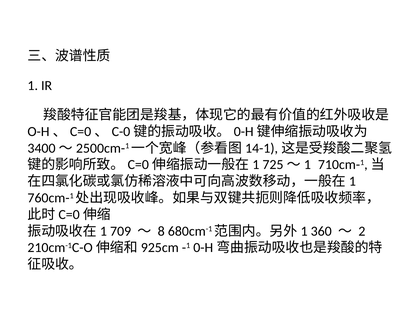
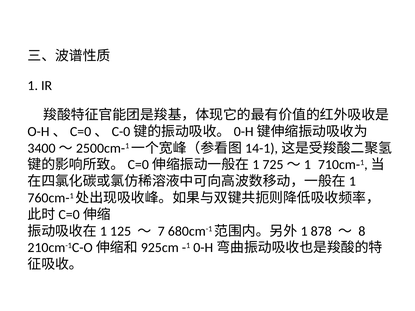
709: 709 -> 125
8: 8 -> 7
360: 360 -> 878
2: 2 -> 8
